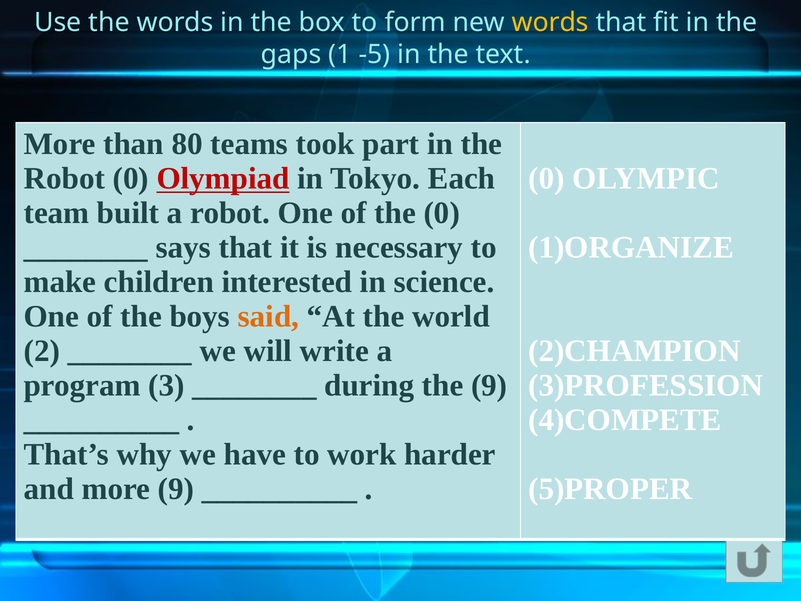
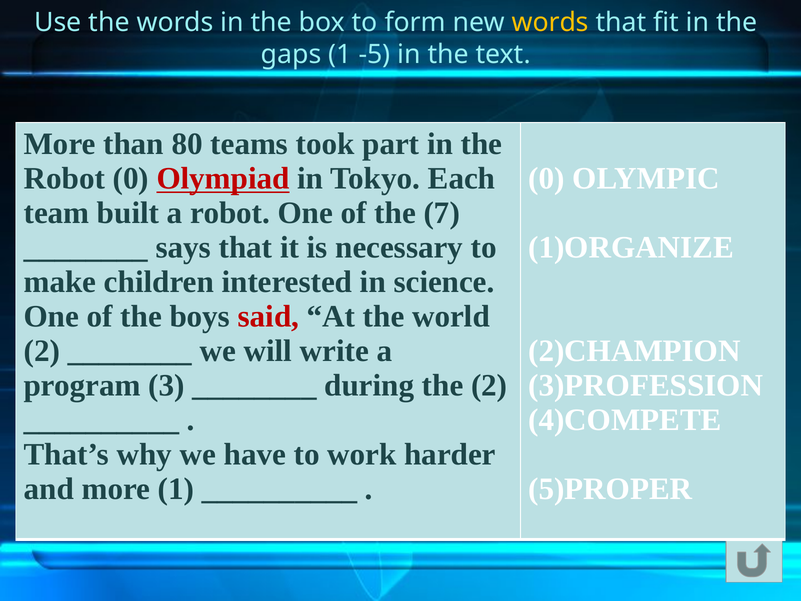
the 0: 0 -> 7
said colour: orange -> red
the 9: 9 -> 2
more 9: 9 -> 1
